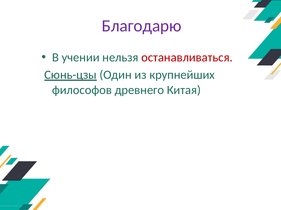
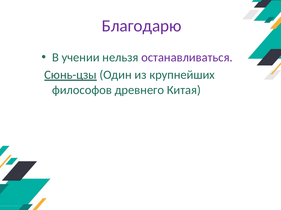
останавливаться colour: red -> purple
